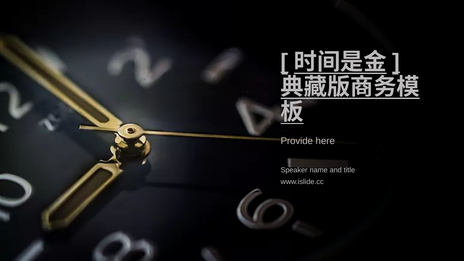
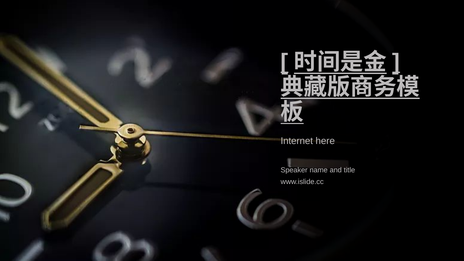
Provide: Provide -> Internet
